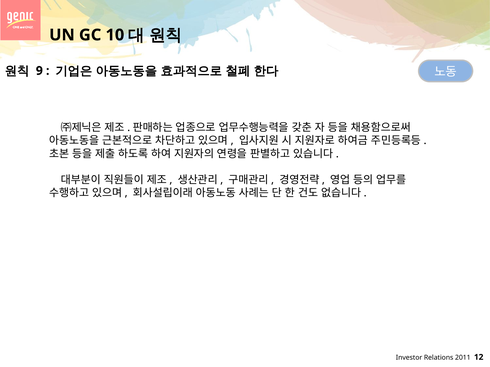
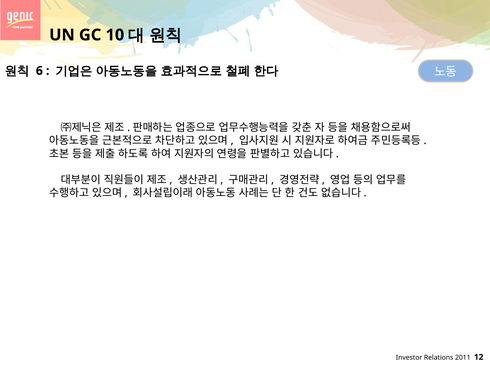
9: 9 -> 6
